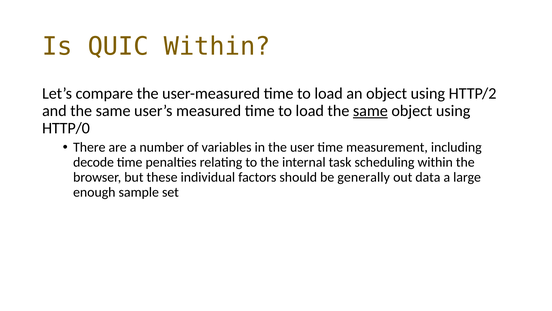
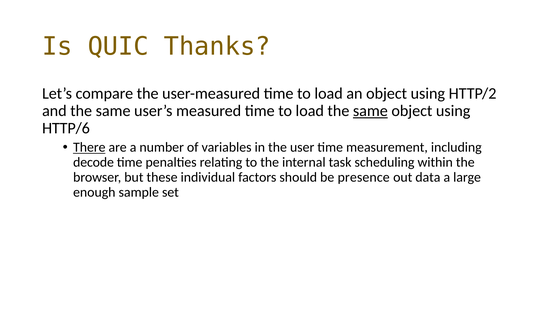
QUIC Within: Within -> Thanks
HTTP/0: HTTP/0 -> HTTP/6
There underline: none -> present
generally: generally -> presence
